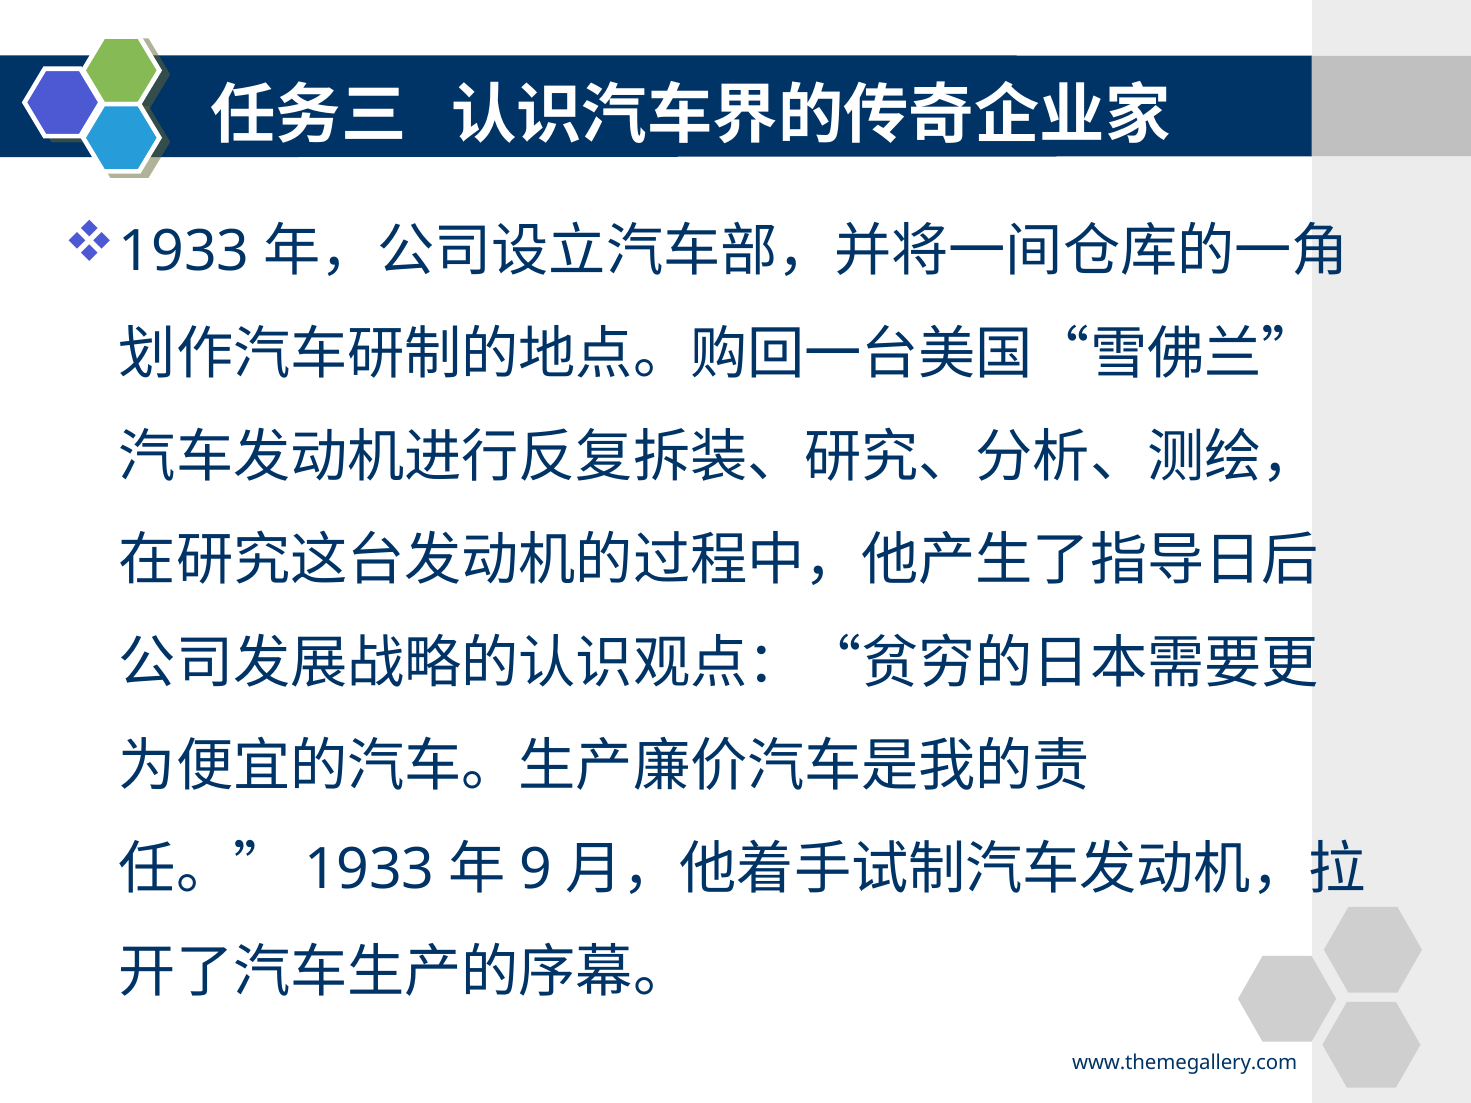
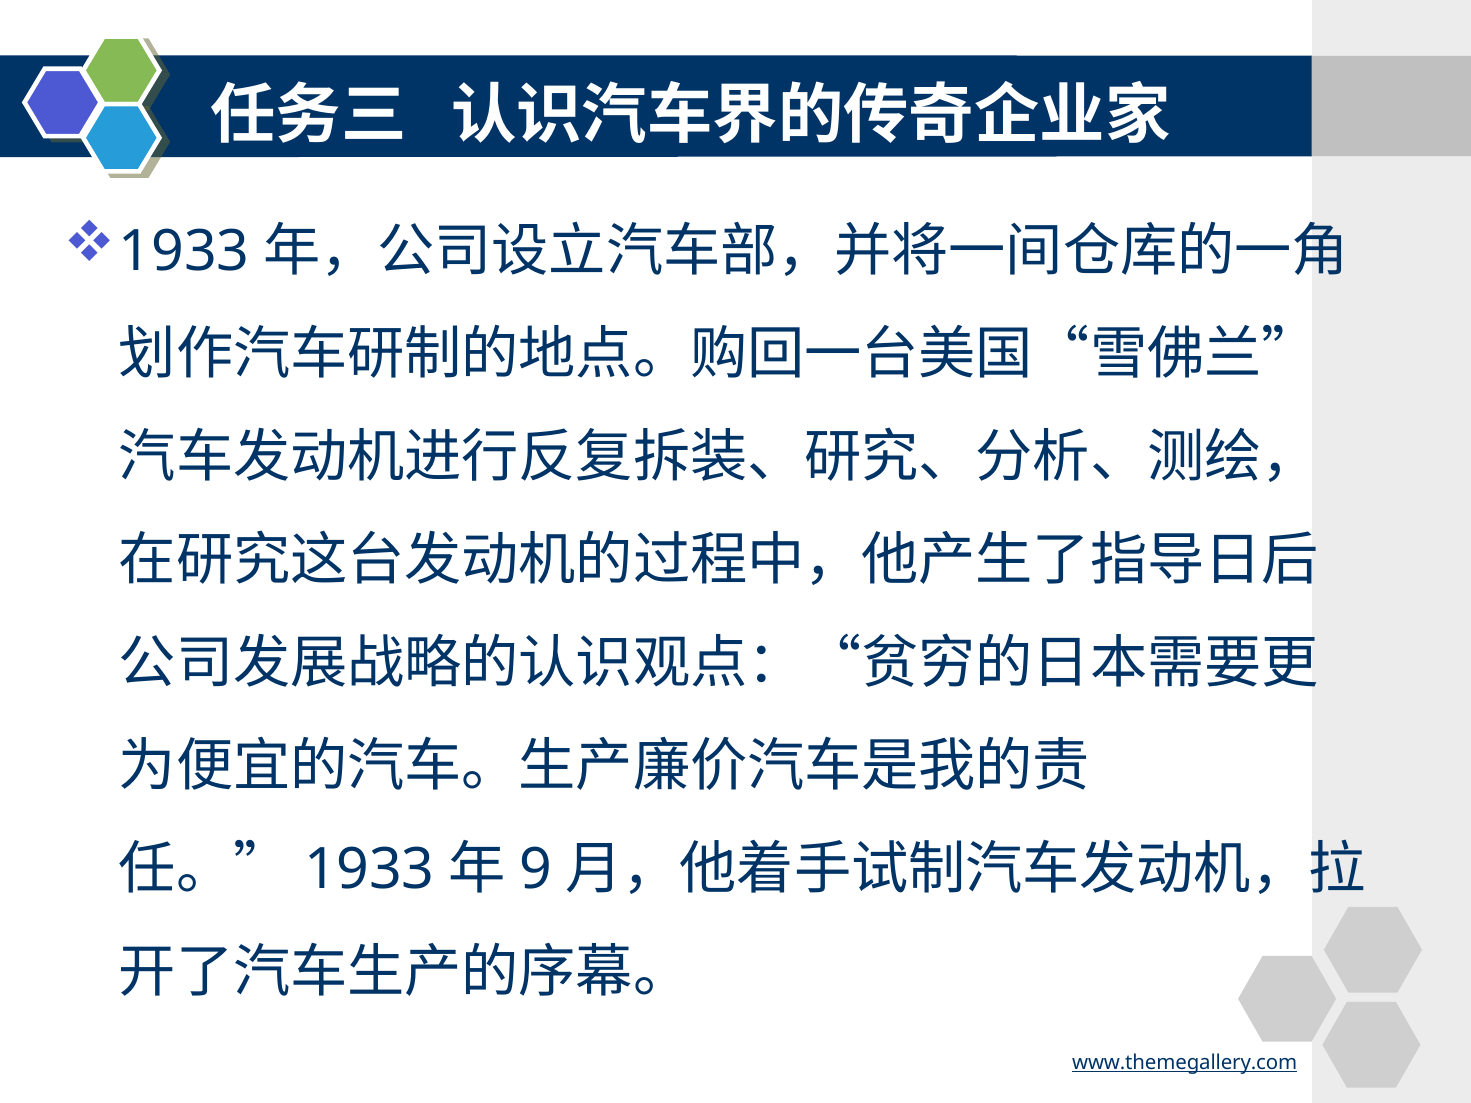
www.themegallery.com underline: none -> present
